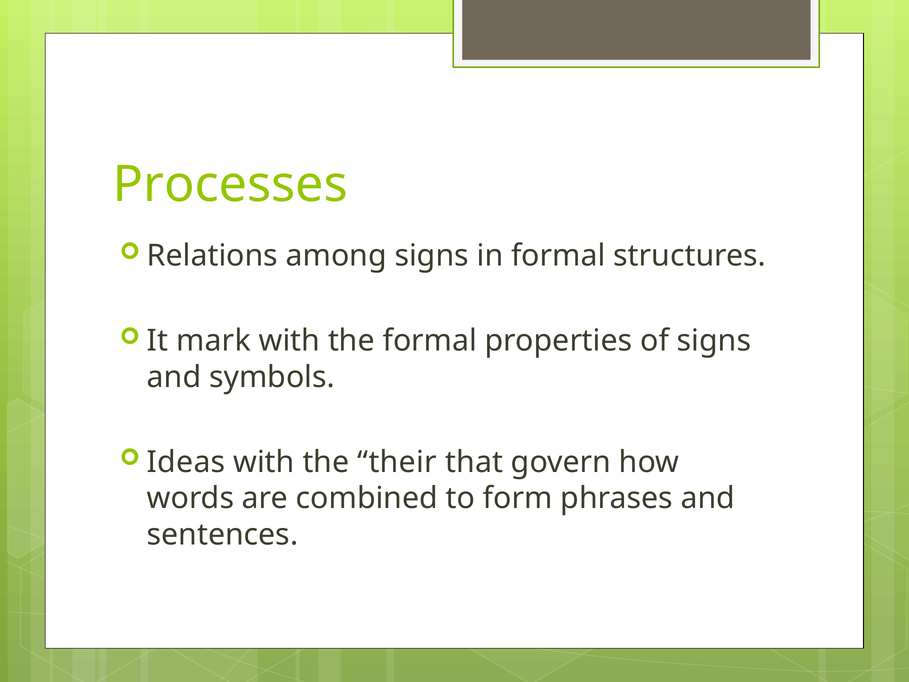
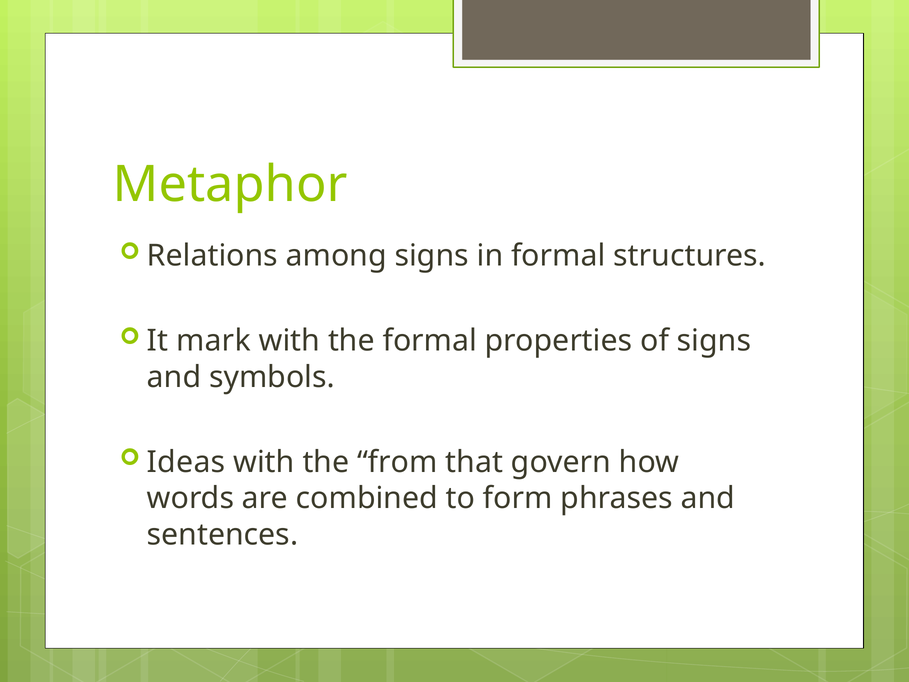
Processes: Processes -> Metaphor
their: their -> from
